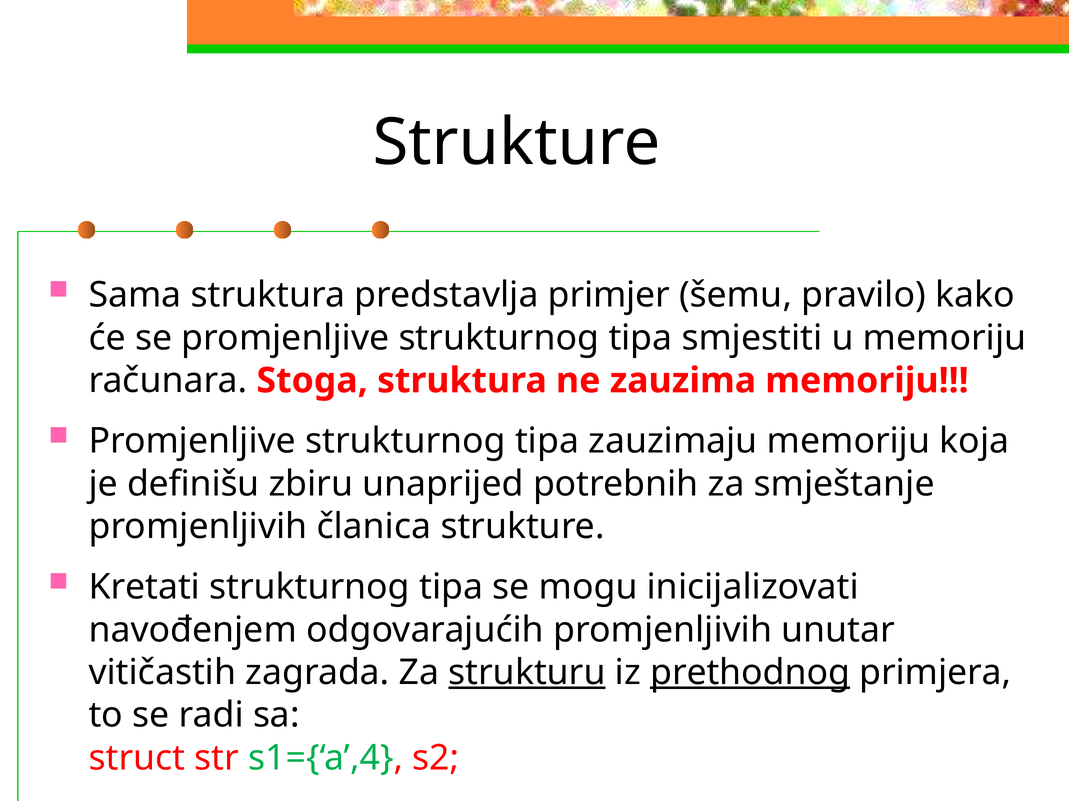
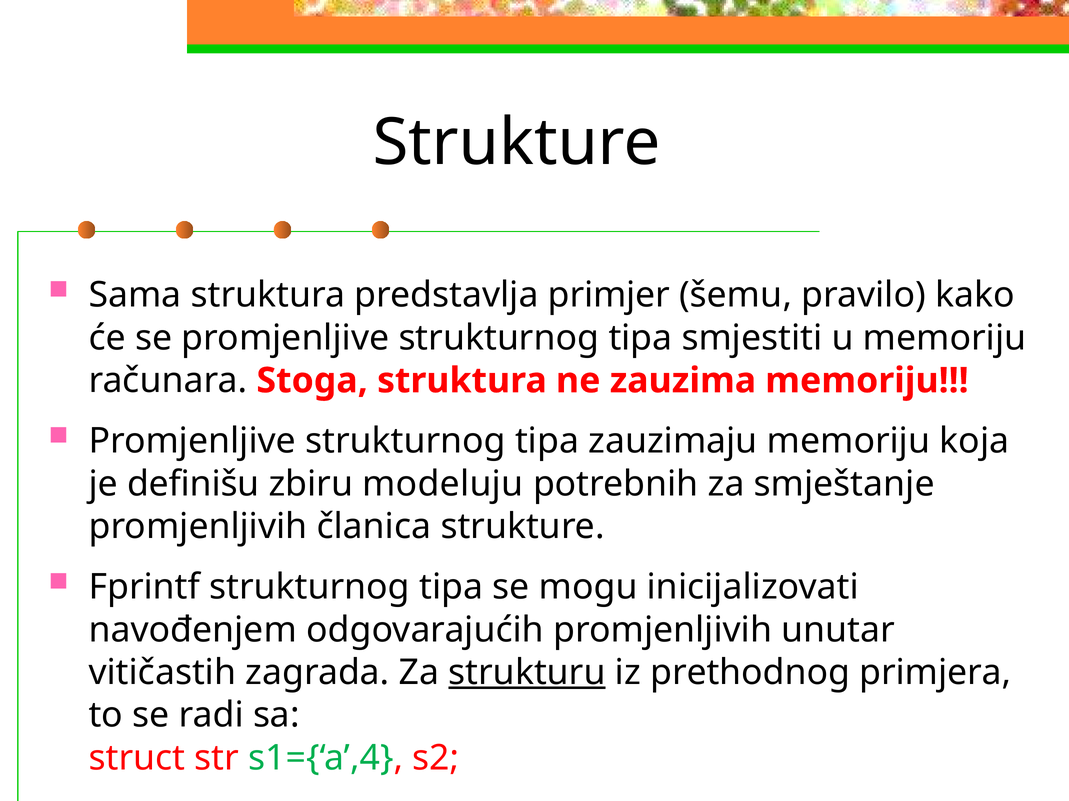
unaprijed: unaprijed -> modeluju
Kretati: Kretati -> Fprintf
prethodnog underline: present -> none
